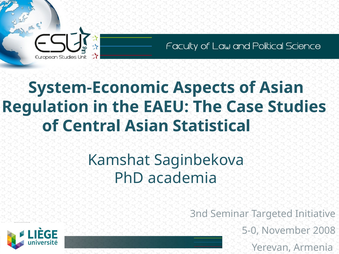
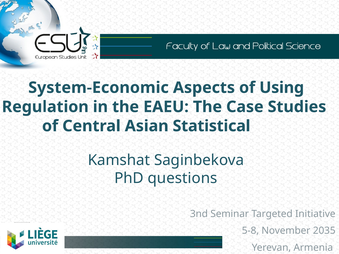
of Asian: Asian -> Using
academia: academia -> questions
5-0: 5-0 -> 5-8
2008: 2008 -> 2035
